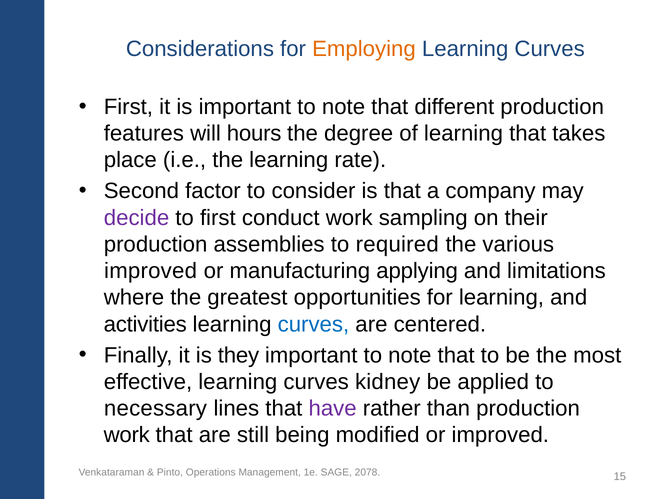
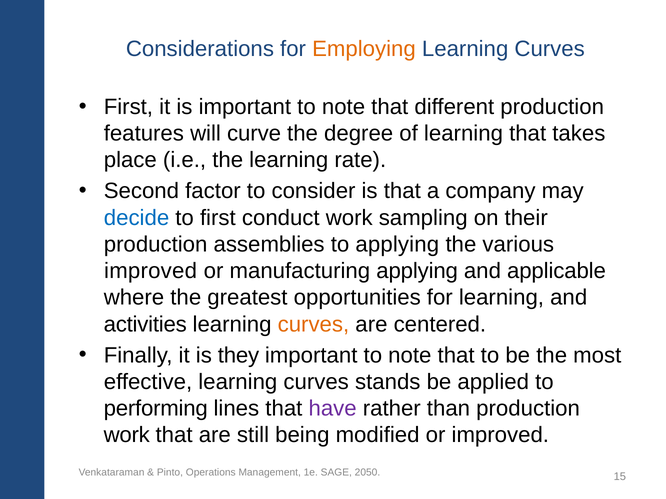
hours: hours -> curve
decide colour: purple -> blue
to required: required -> applying
limitations: limitations -> applicable
curves at (313, 325) colour: blue -> orange
kidney: kidney -> stands
necessary: necessary -> performing
2078: 2078 -> 2050
